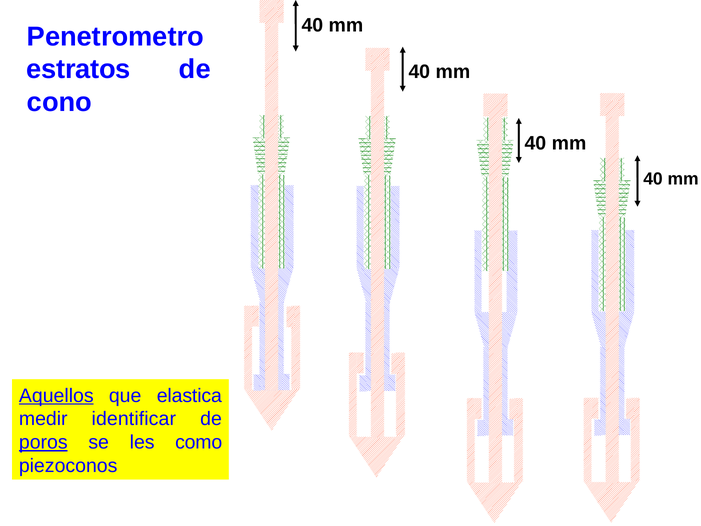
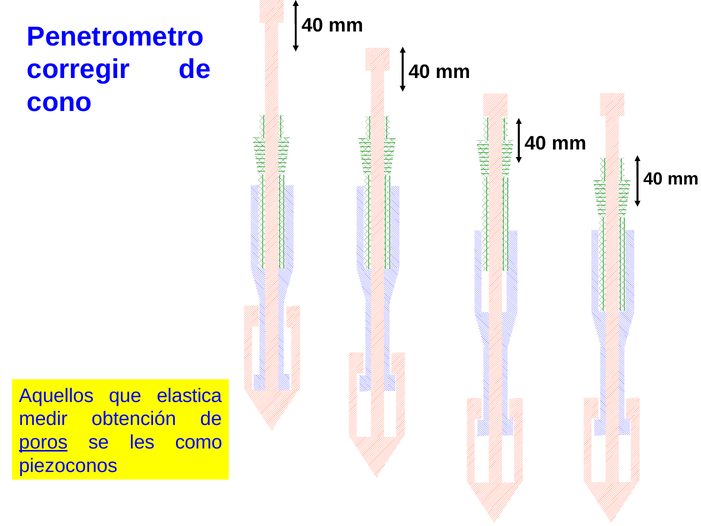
estratos: estratos -> corregir
Aquellos underline: present -> none
identificar: identificar -> obtención
